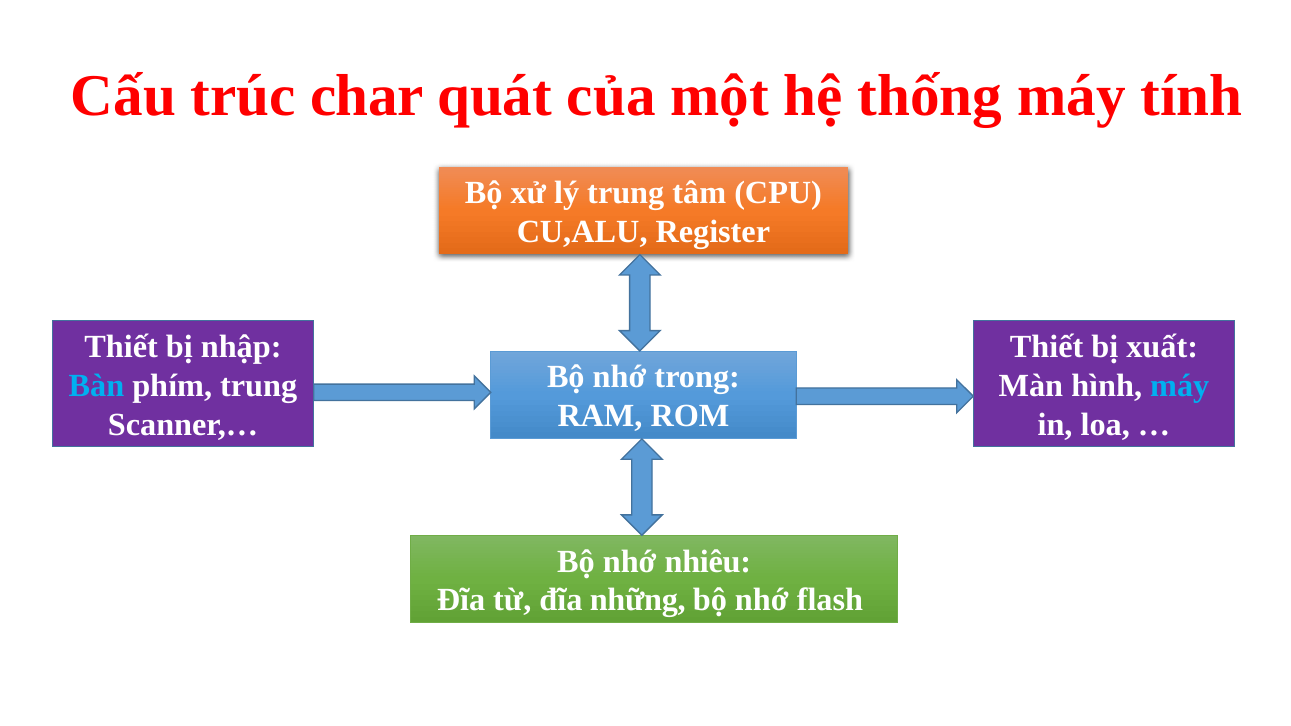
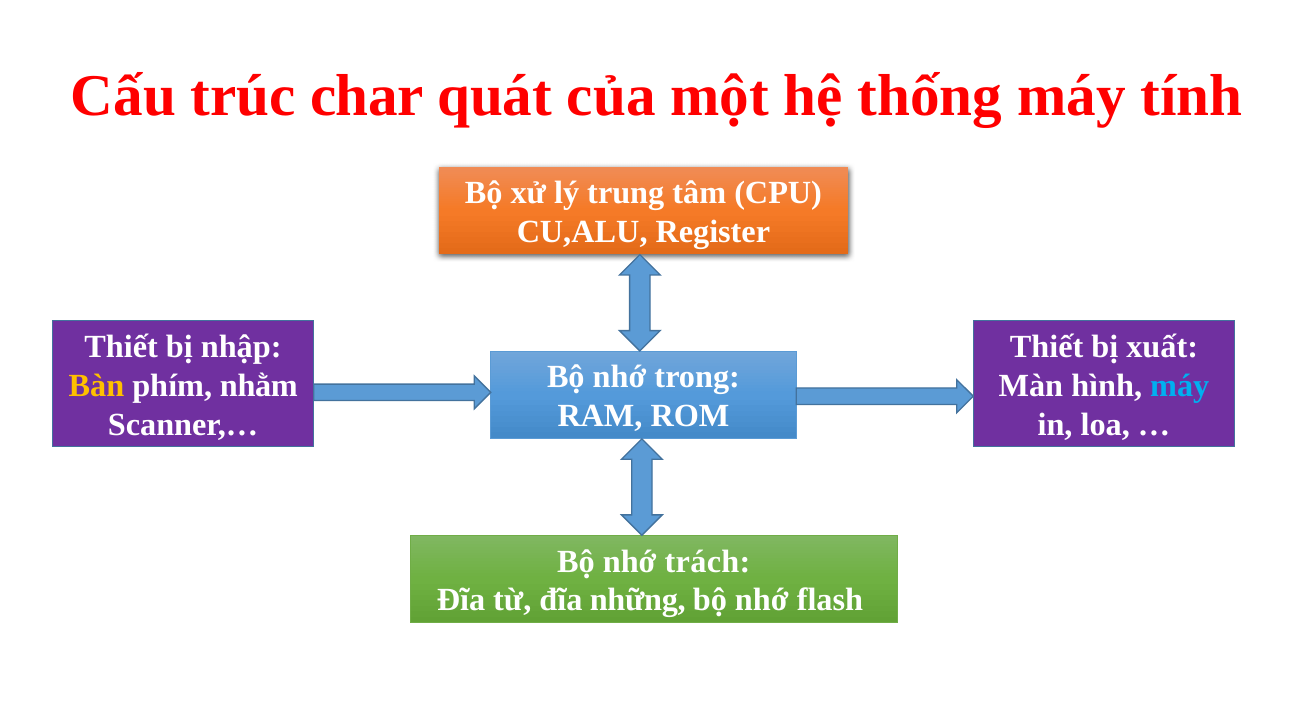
Bàn colour: light blue -> yellow
phím trung: trung -> nhằm
nhiêu: nhiêu -> trách
